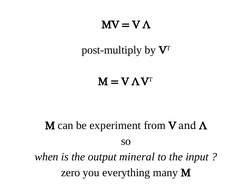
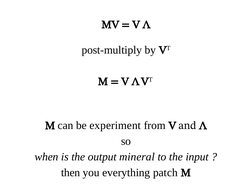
zero: zero -> then
many: many -> patch
